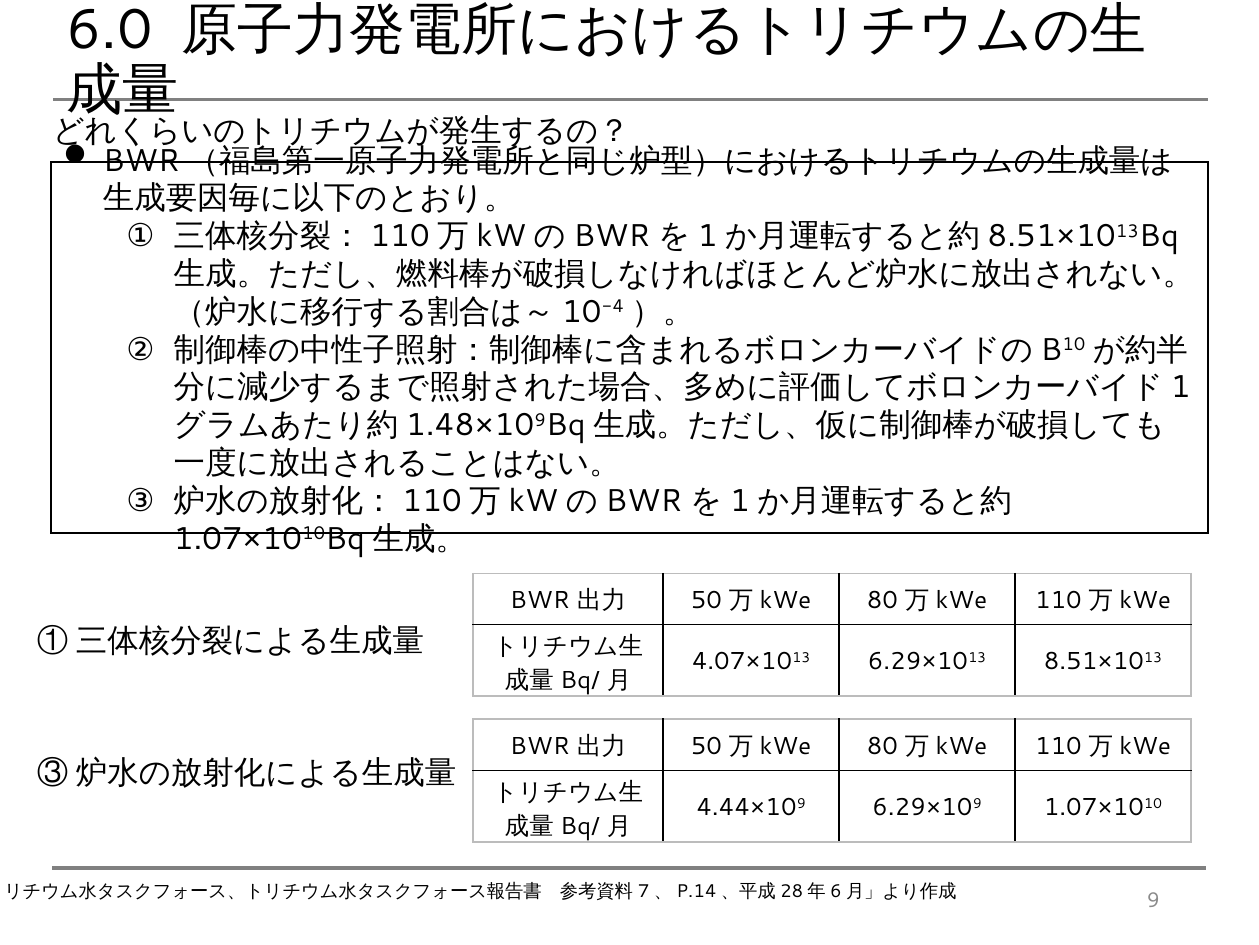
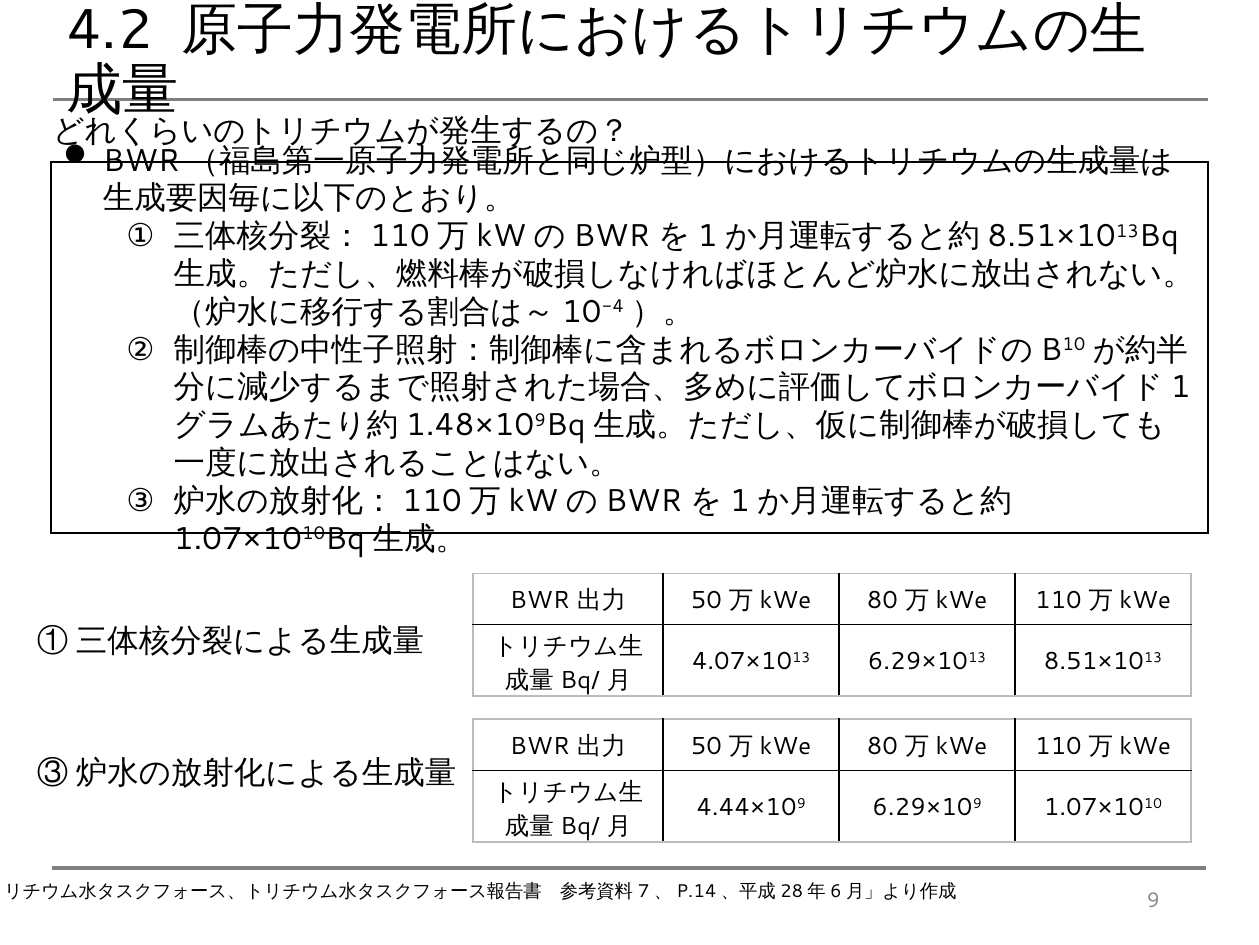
6.0: 6.0 -> 4.2
